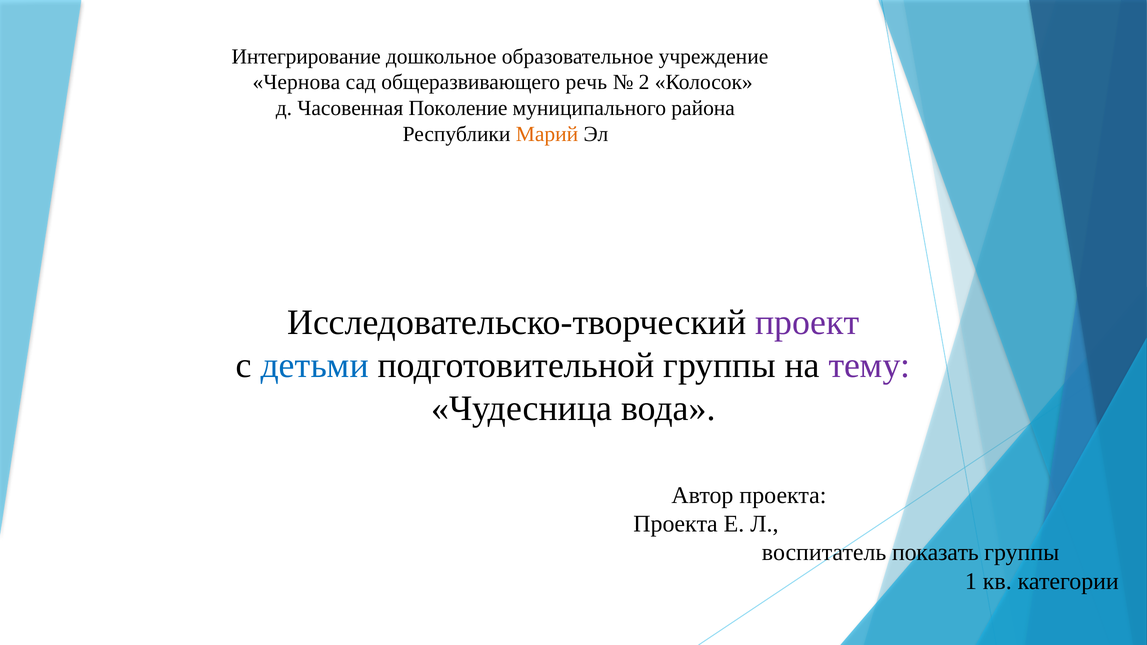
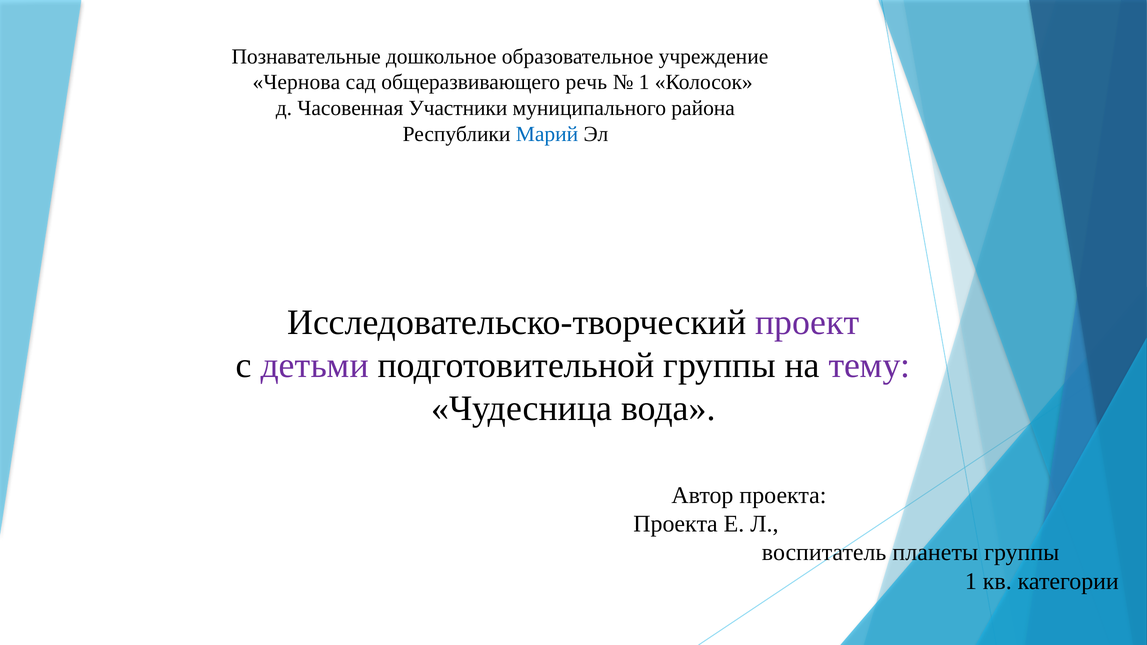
Интегрирование: Интегрирование -> Познавательные
2 at (644, 82): 2 -> 1
Поколение: Поколение -> Участники
Марий colour: orange -> blue
детьми colour: blue -> purple
показать: показать -> планеты
